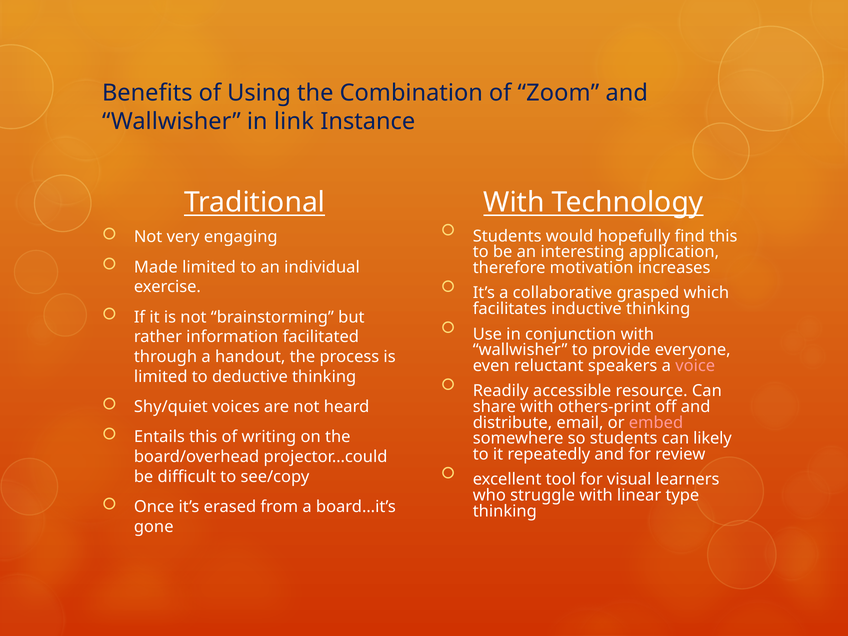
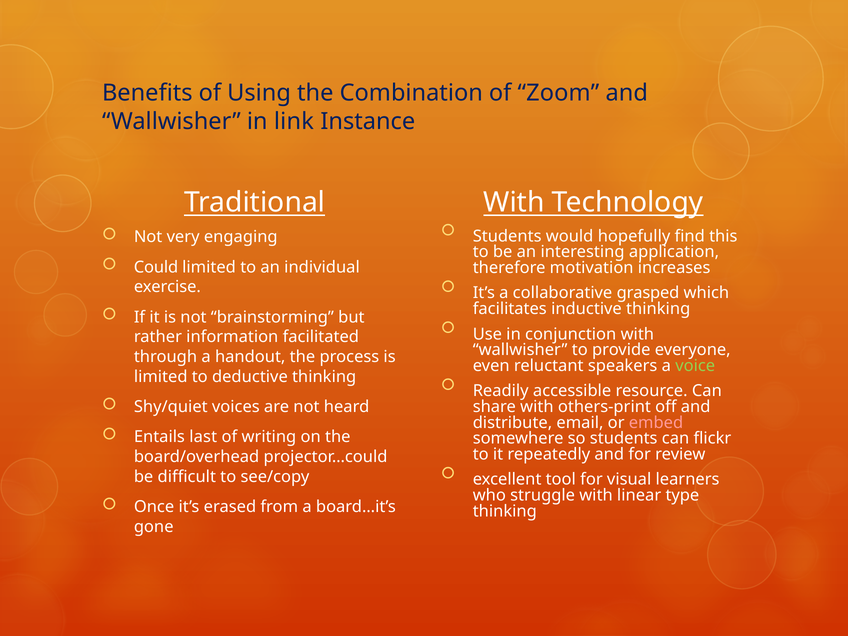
Made: Made -> Could
voice colour: pink -> light green
Entails this: this -> last
likely: likely -> flickr
